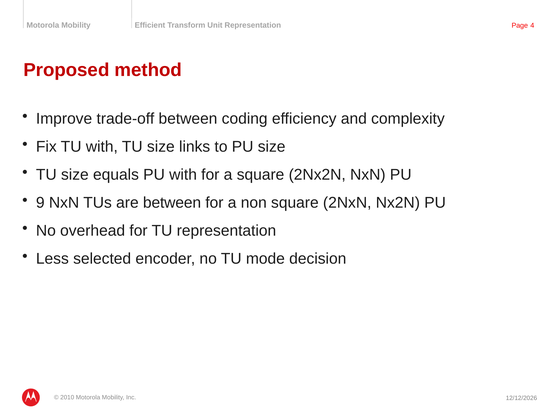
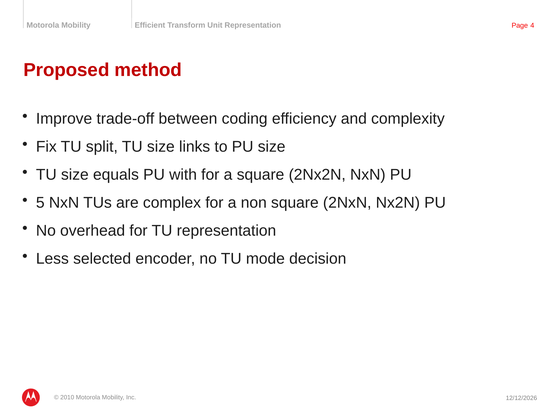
TU with: with -> split
9: 9 -> 5
are between: between -> complex
